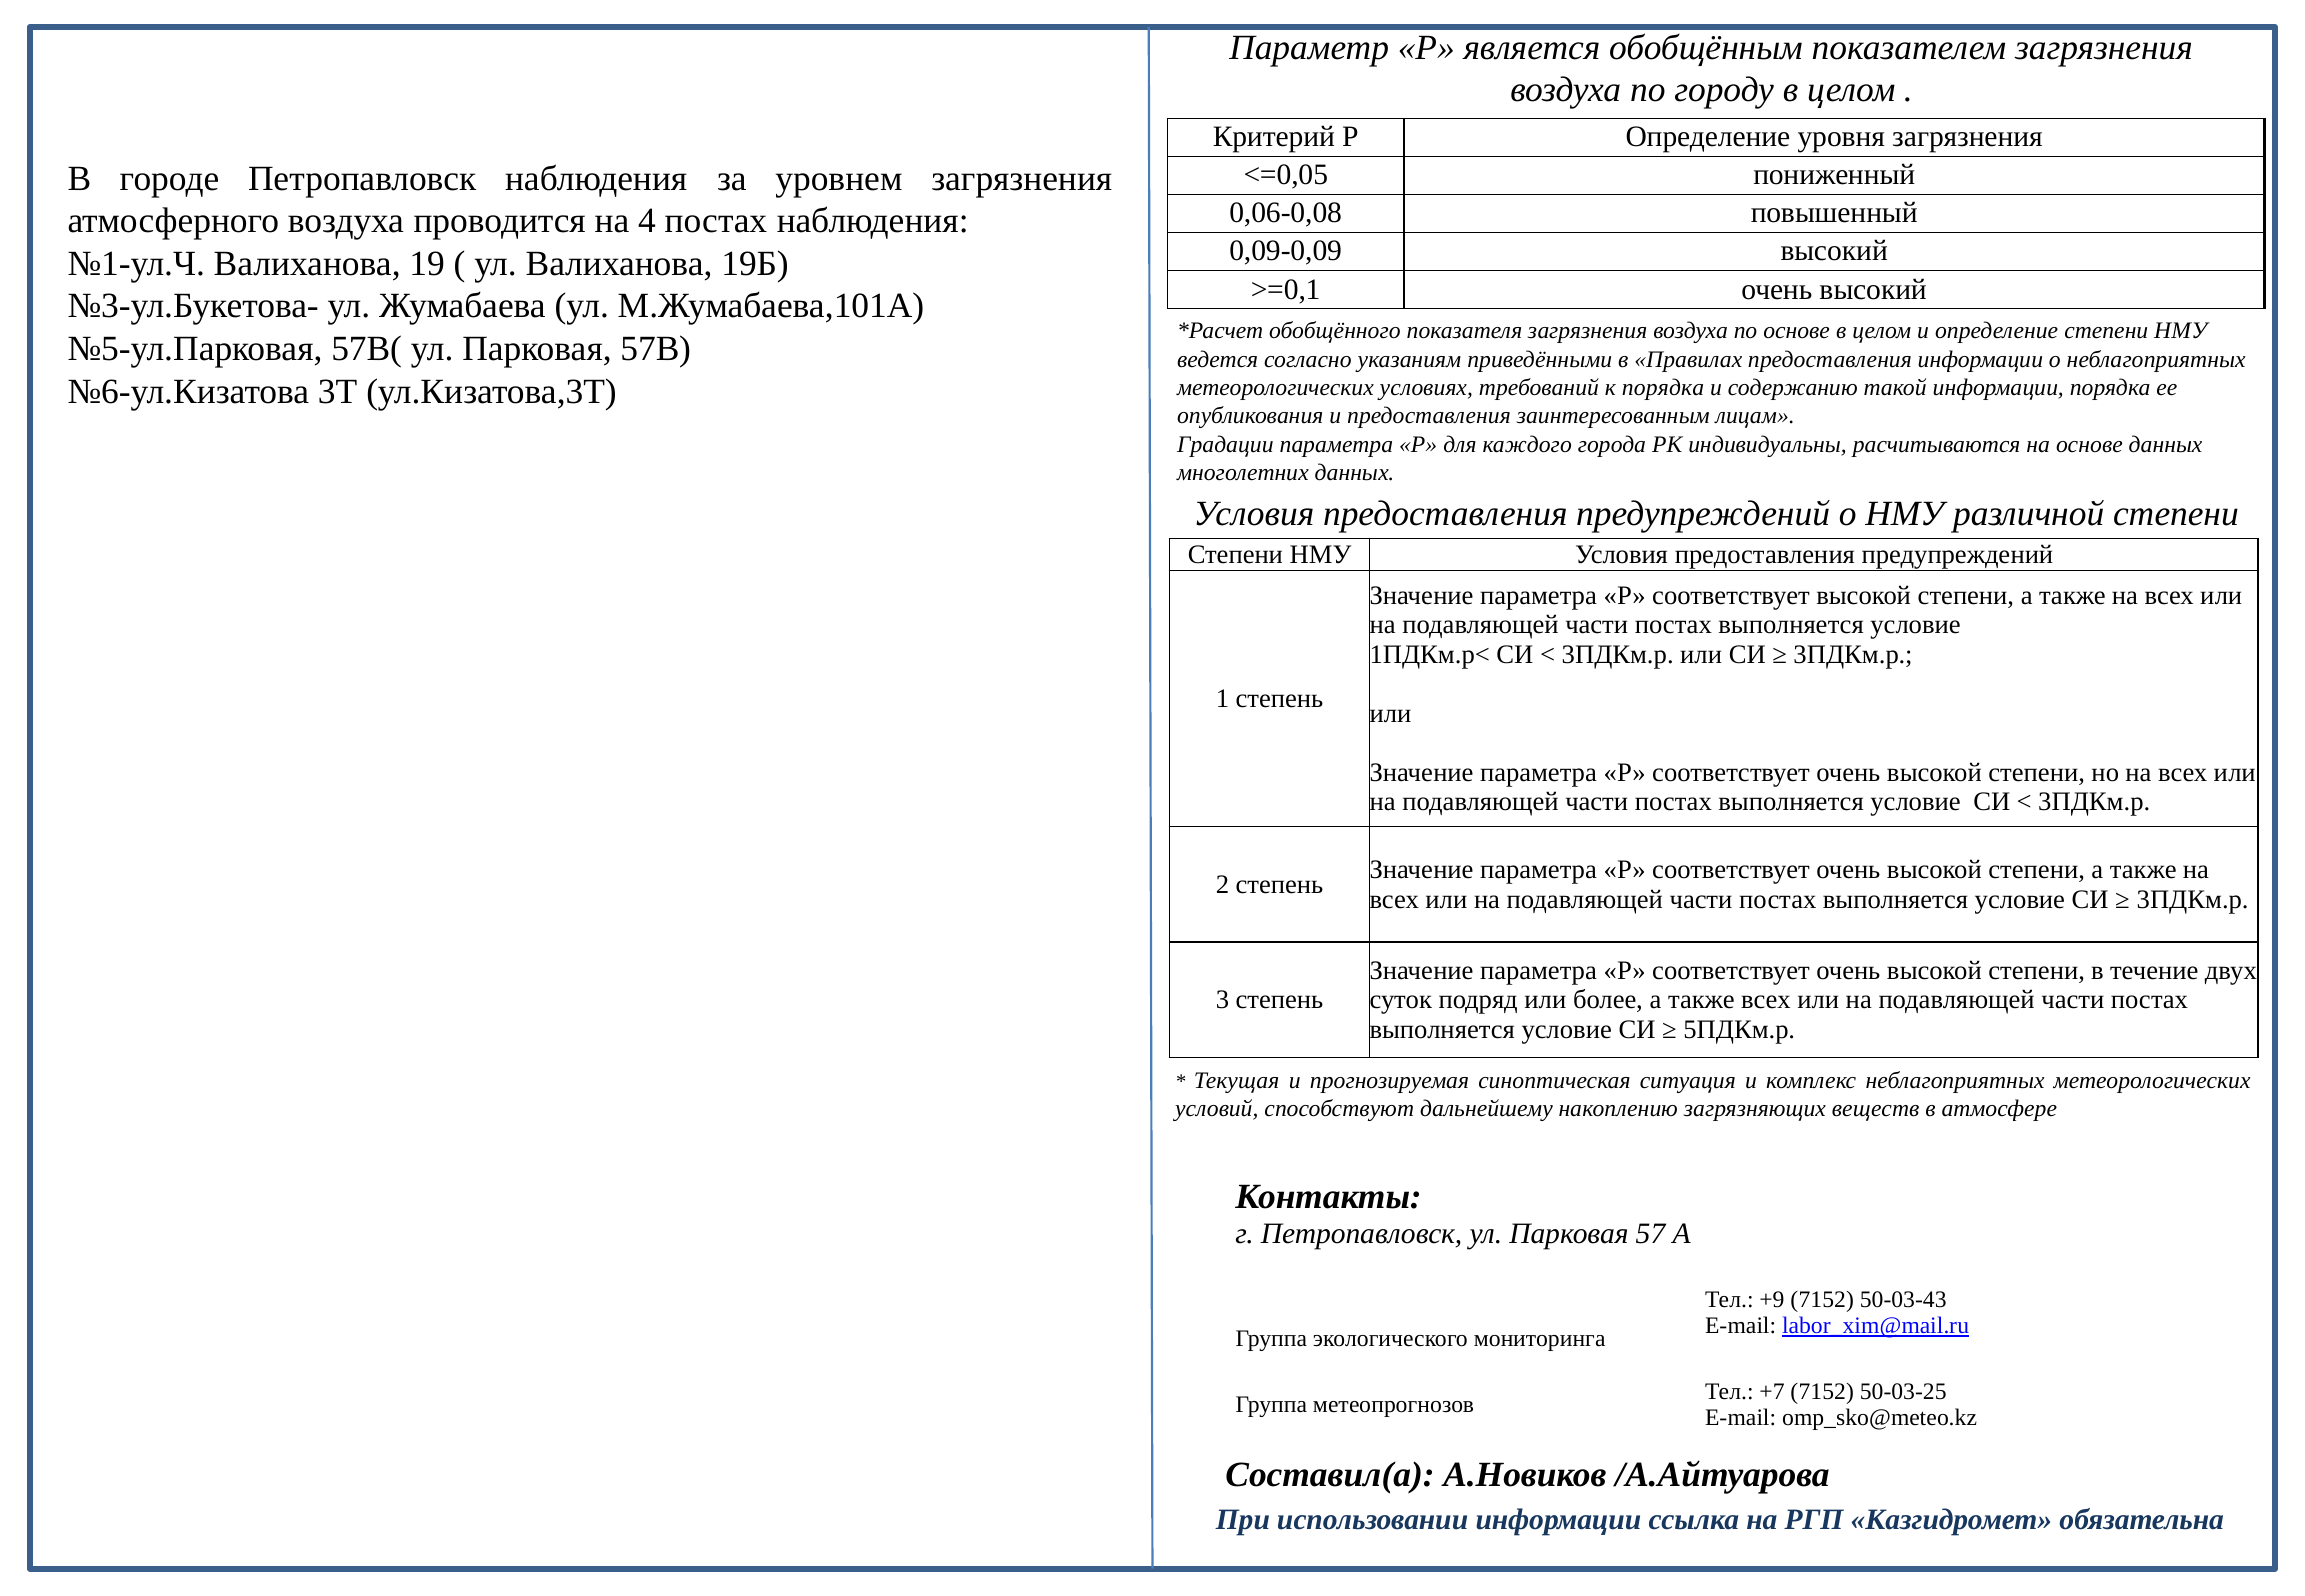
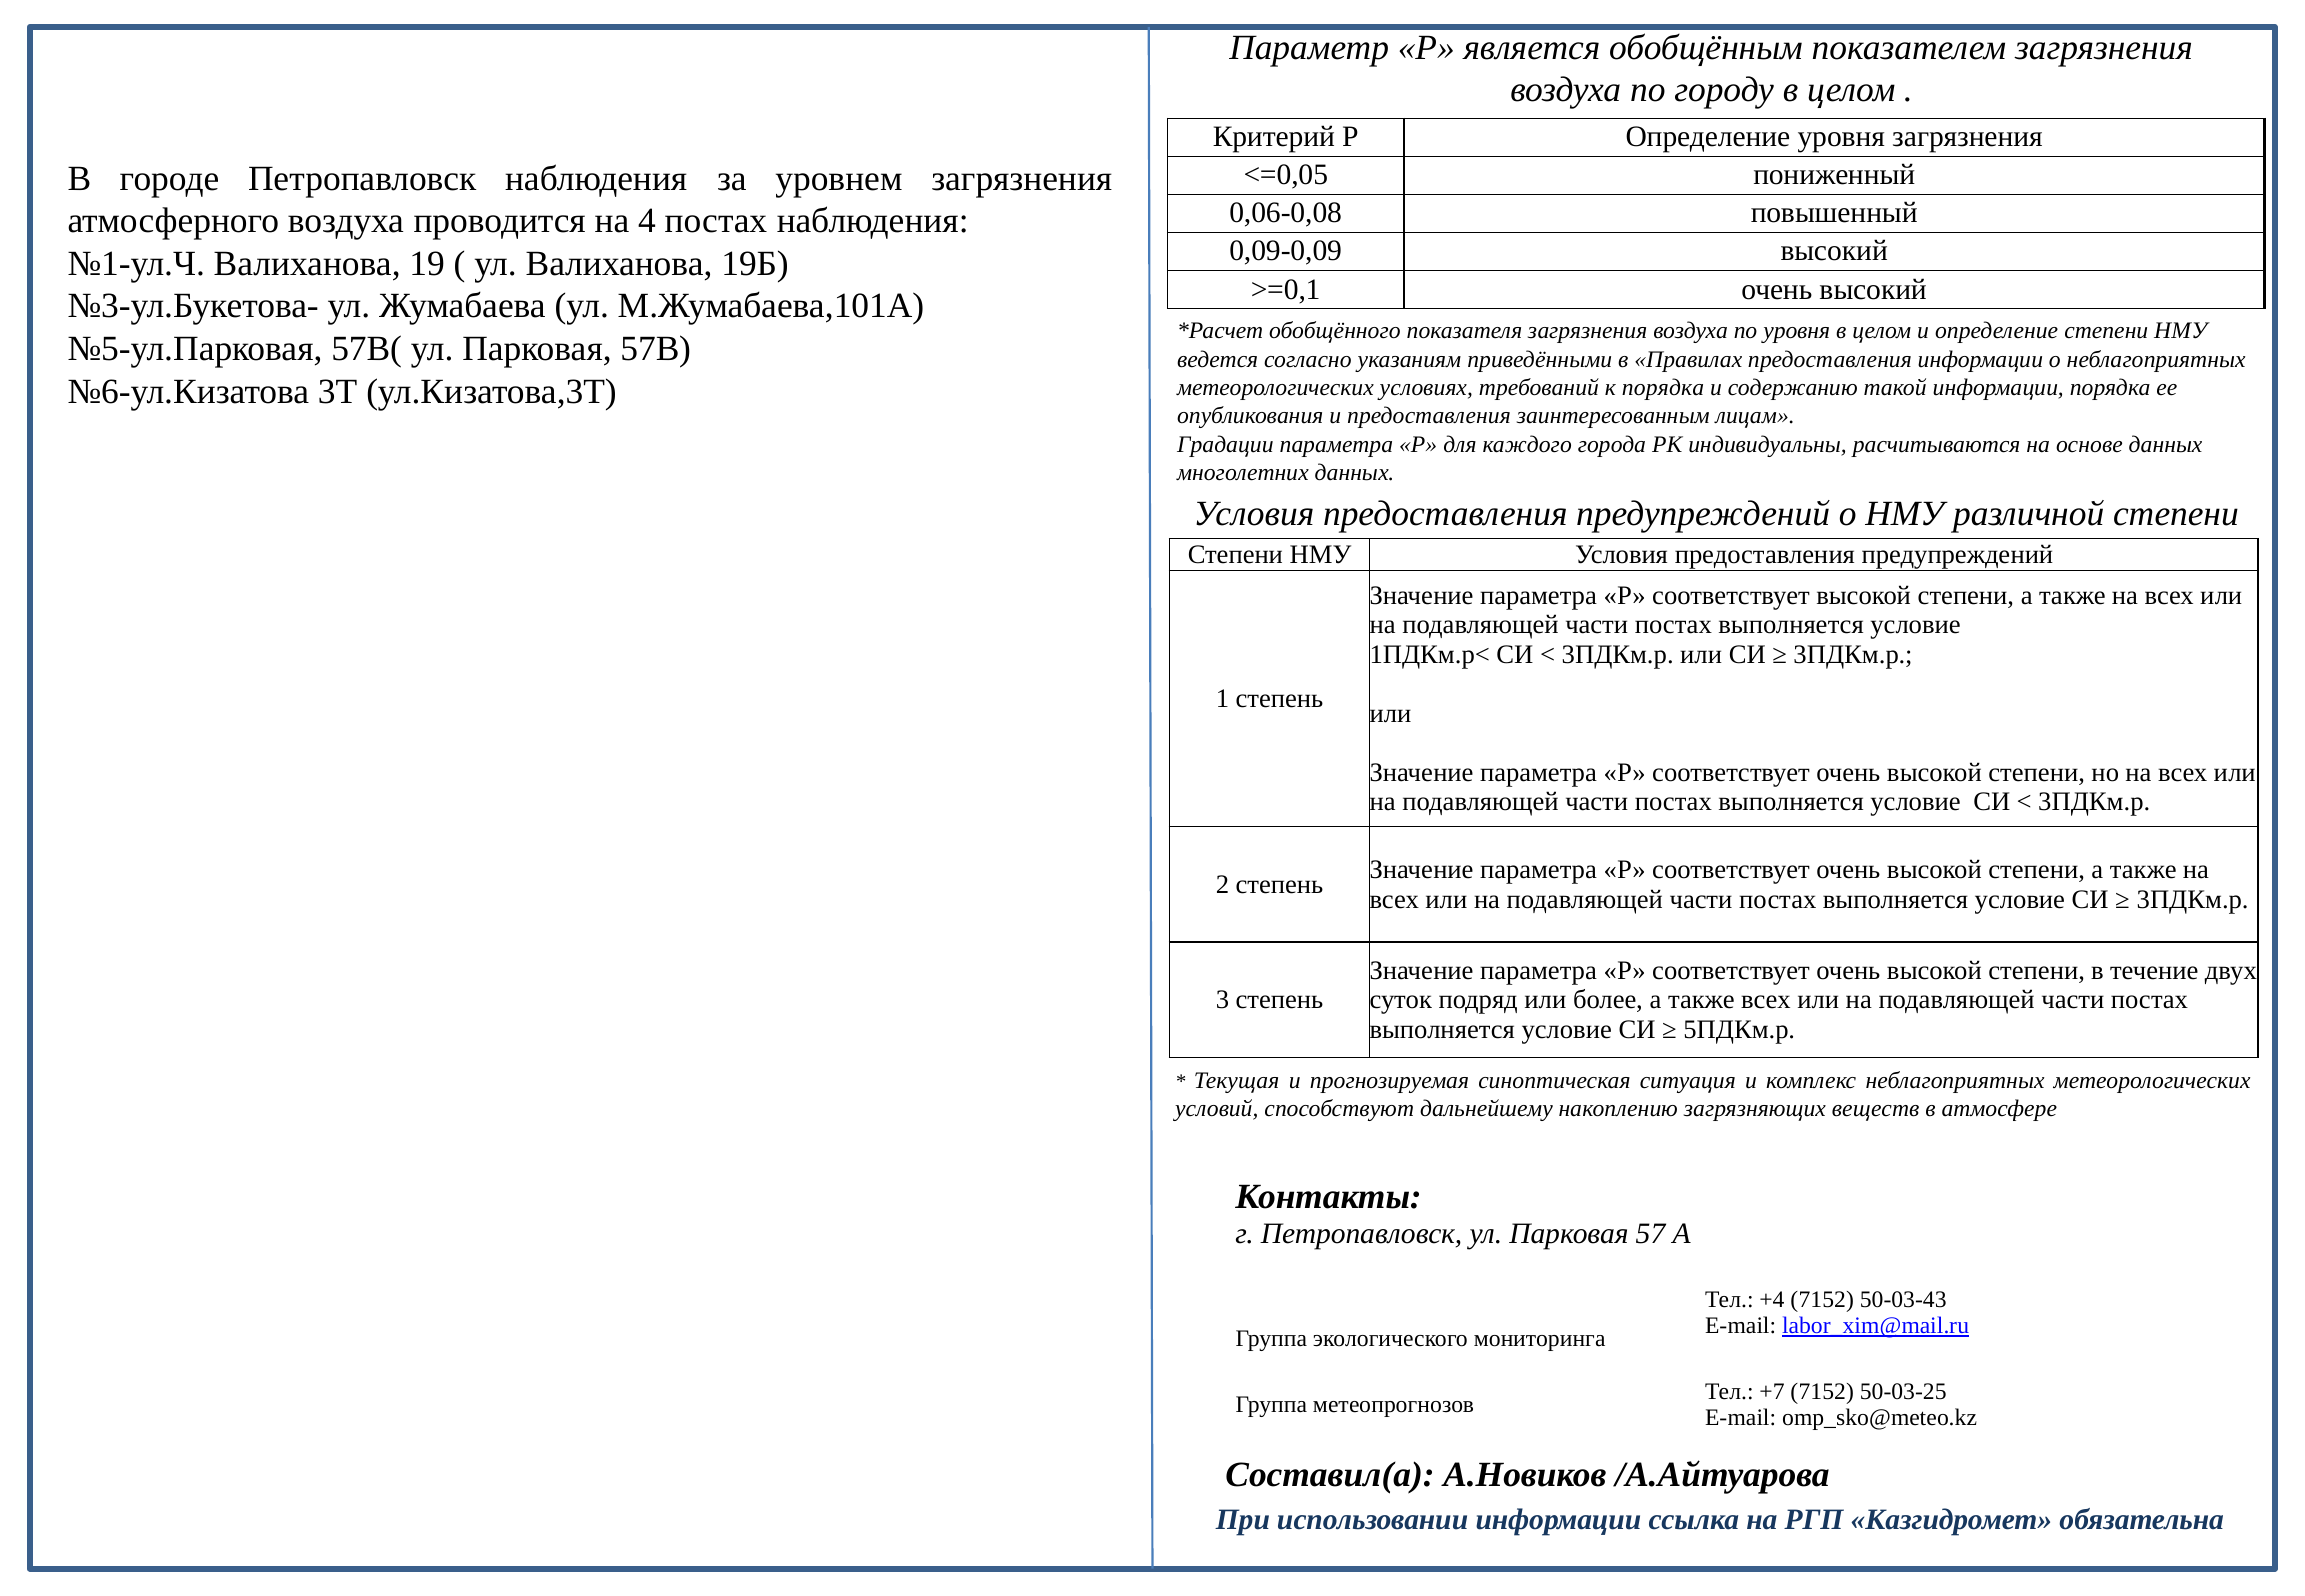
по основе: основе -> уровня
+9: +9 -> +4
